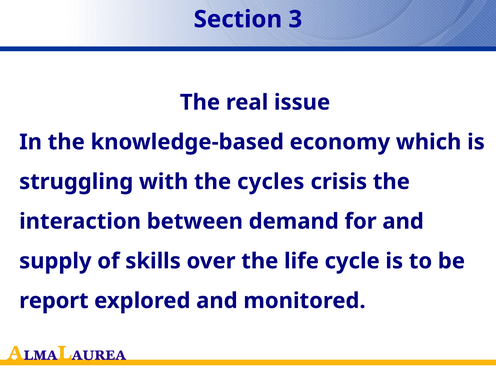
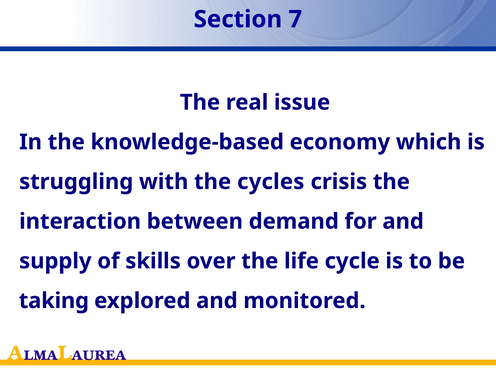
3: 3 -> 7
report: report -> taking
